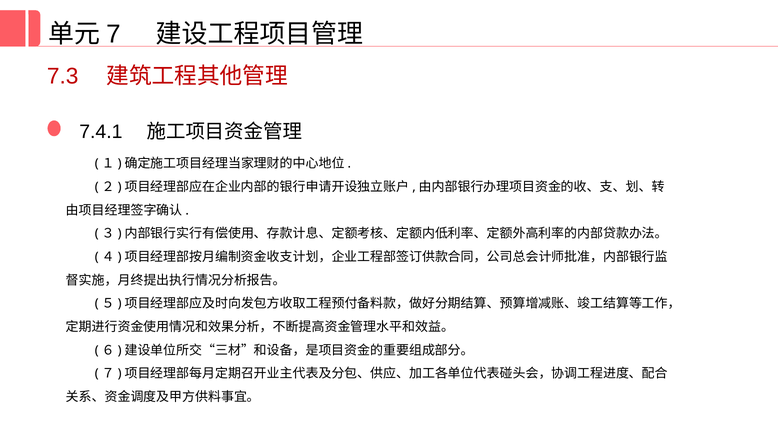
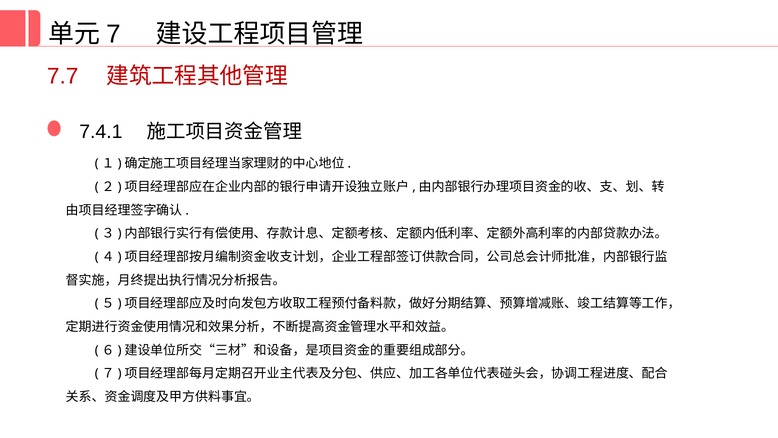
7.3: 7.3 -> 7.7
